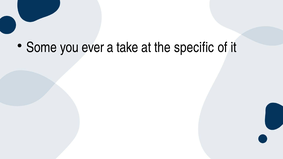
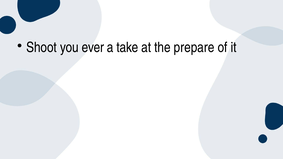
Some: Some -> Shoot
specific: specific -> prepare
